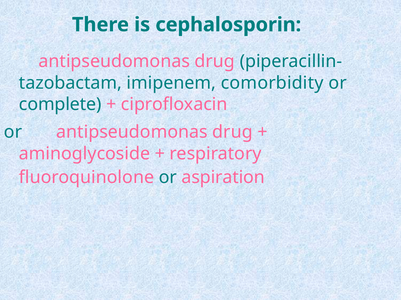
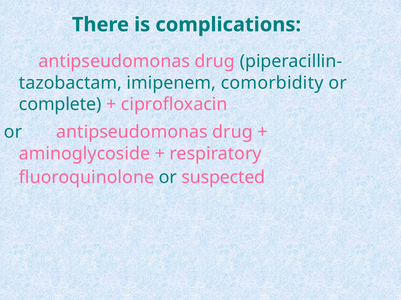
cephalosporin: cephalosporin -> complications
aspiration: aspiration -> suspected
